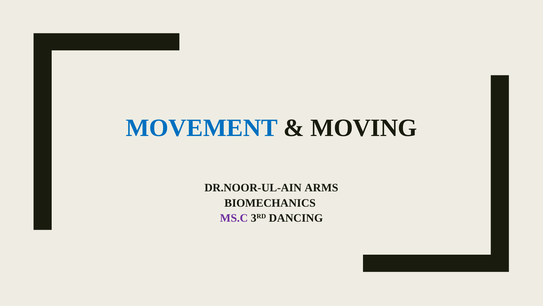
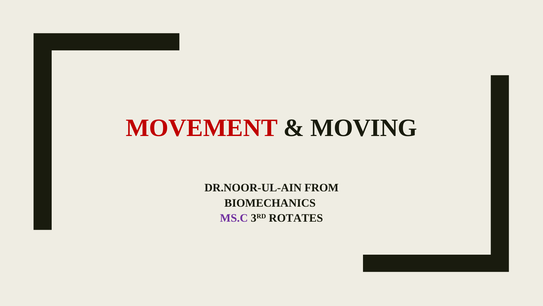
MOVEMENT colour: blue -> red
ARMS: ARMS -> FROM
DANCING: DANCING -> ROTATES
